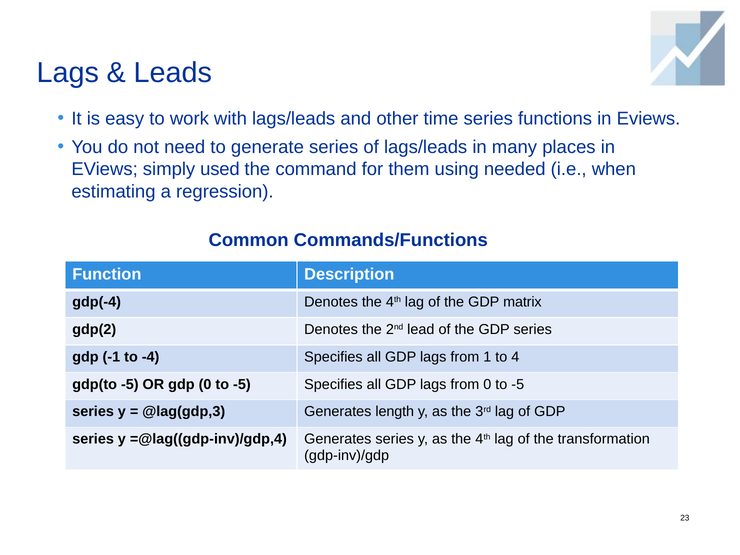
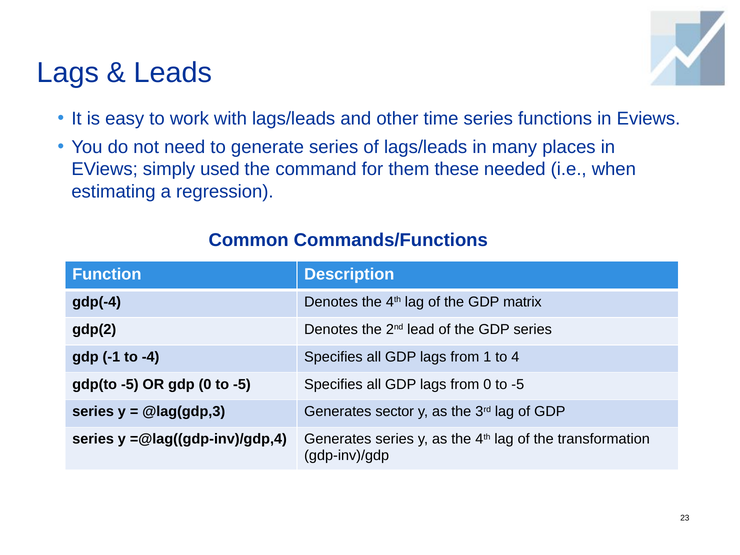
using: using -> these
length: length -> sector
